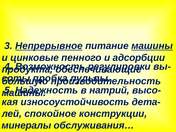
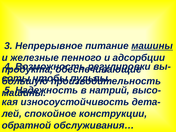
Непрерывное underline: present -> none
цинковые: цинковые -> железные
пробка: пробка -> чтобы
минералы: минералы -> обратной
